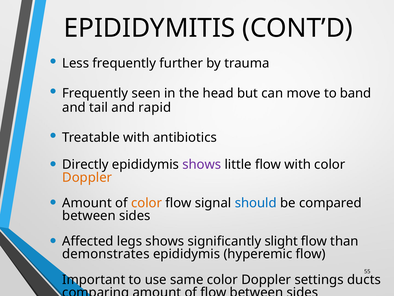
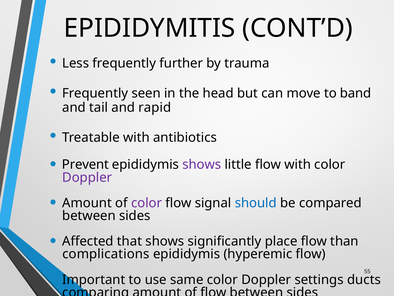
Directly: Directly -> Prevent
Doppler at (87, 177) colour: orange -> purple
color at (147, 203) colour: orange -> purple
legs: legs -> that
slight: slight -> place
demonstrates: demonstrates -> complications
